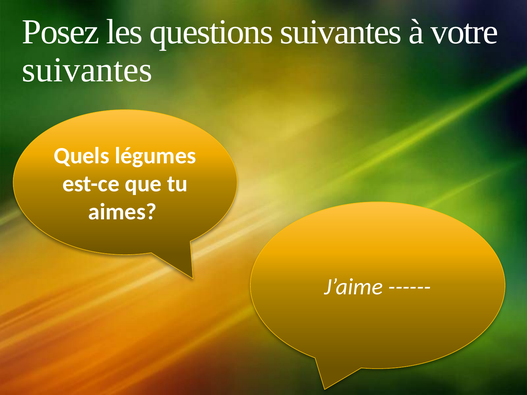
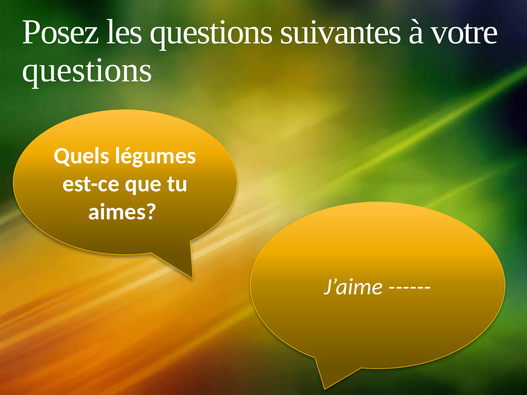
suivantes at (87, 70): suivantes -> questions
